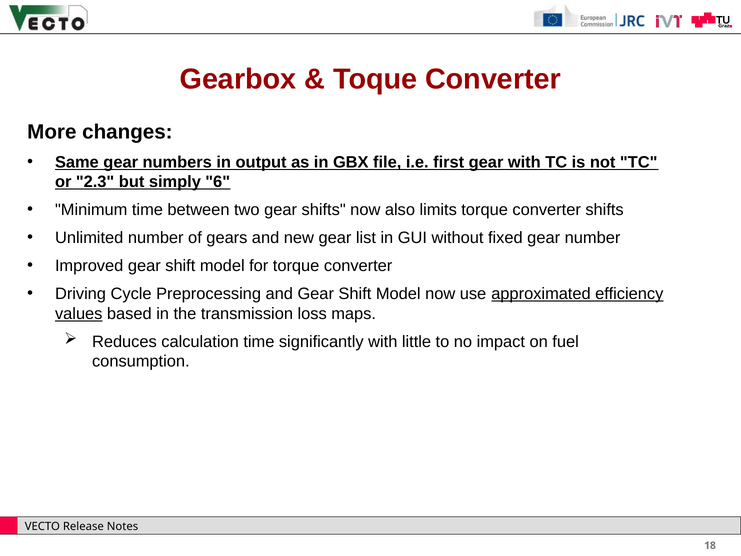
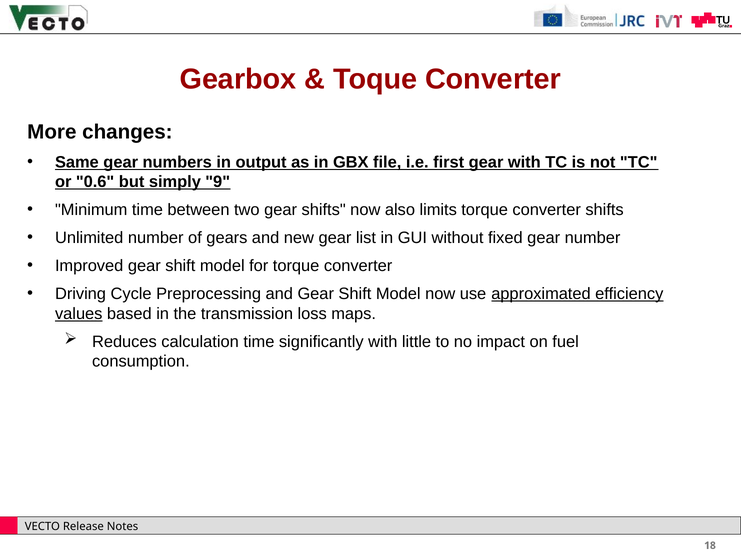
2.3: 2.3 -> 0.6
6: 6 -> 9
